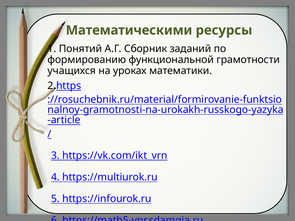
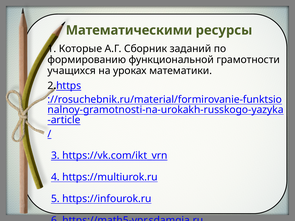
Понятий: Понятий -> Которые
